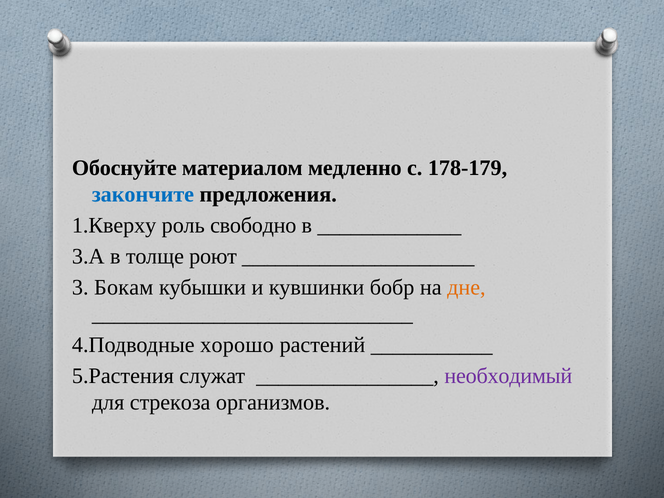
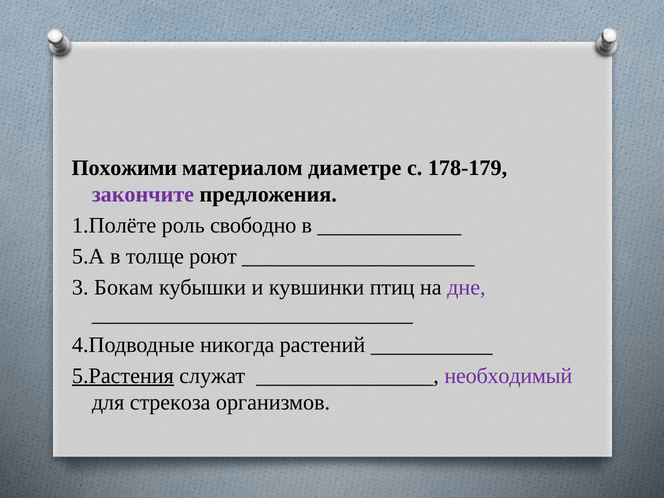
Обоснуйте: Обоснуйте -> Похожими
медленно: медленно -> диаметре
закончите colour: blue -> purple
1.Кверху: 1.Кверху -> 1.Полёте
3.А: 3.А -> 5.А
бобр: бобр -> птиц
дне colour: orange -> purple
хорошо: хорошо -> никогда
5.Растения underline: none -> present
